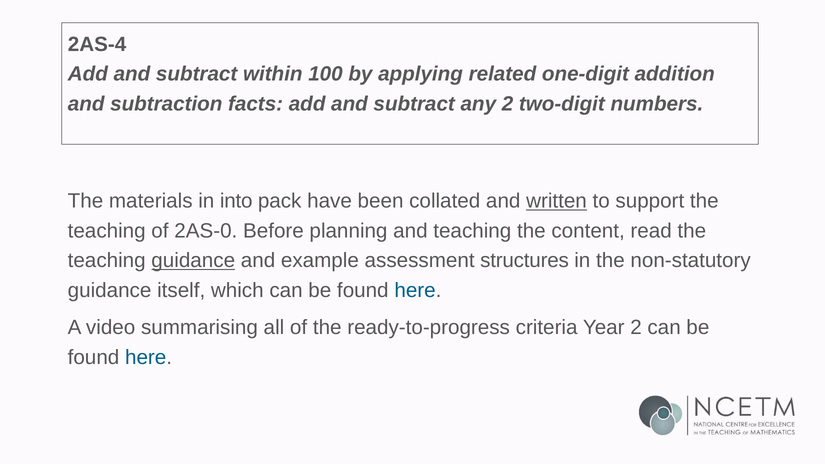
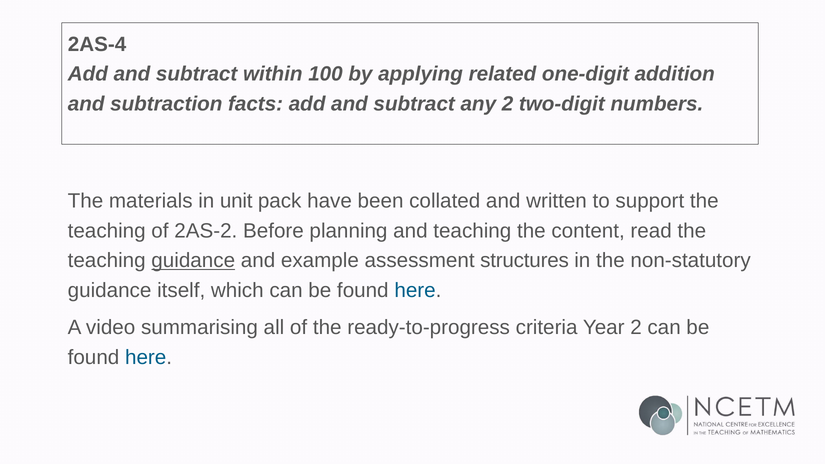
into: into -> unit
written underline: present -> none
2AS-0: 2AS-0 -> 2AS-2
